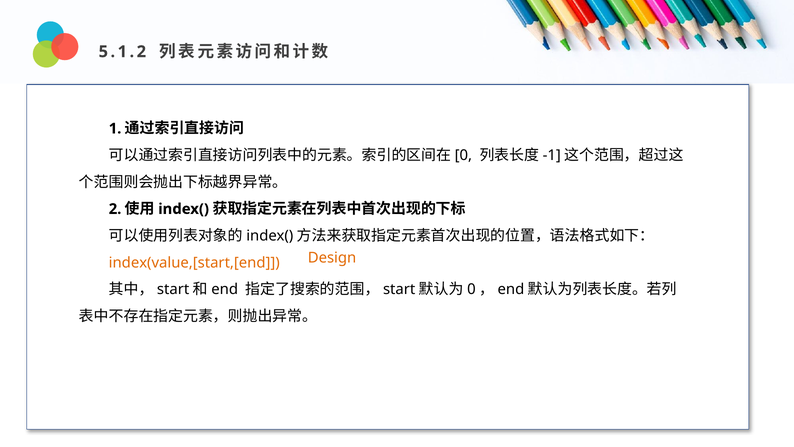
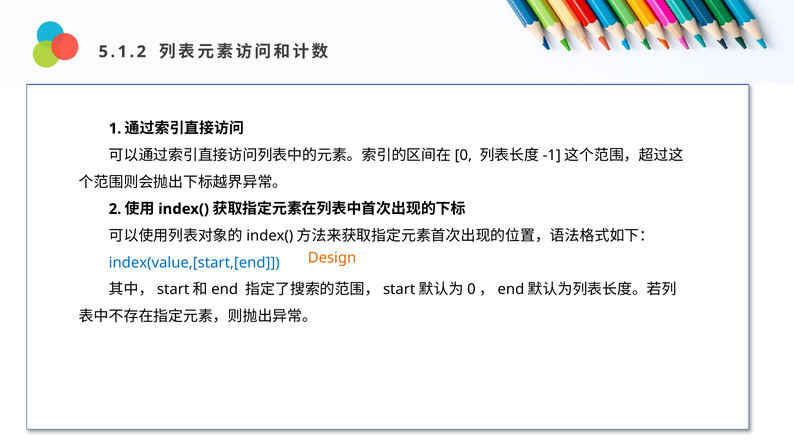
index(value,[start,[end colour: orange -> blue
